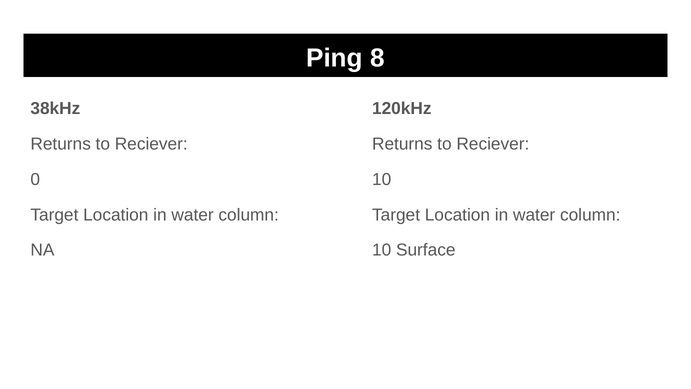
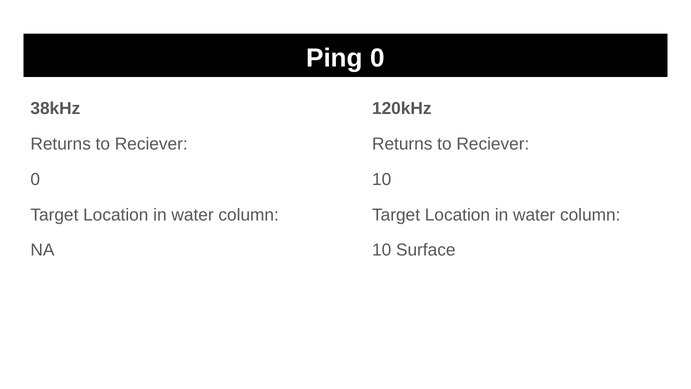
Ping 8: 8 -> 0
